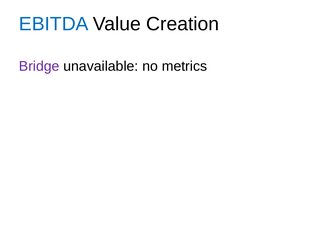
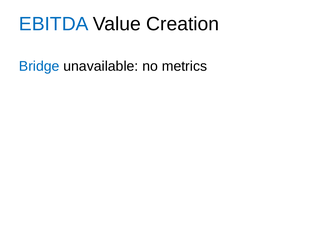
Bridge colour: purple -> blue
